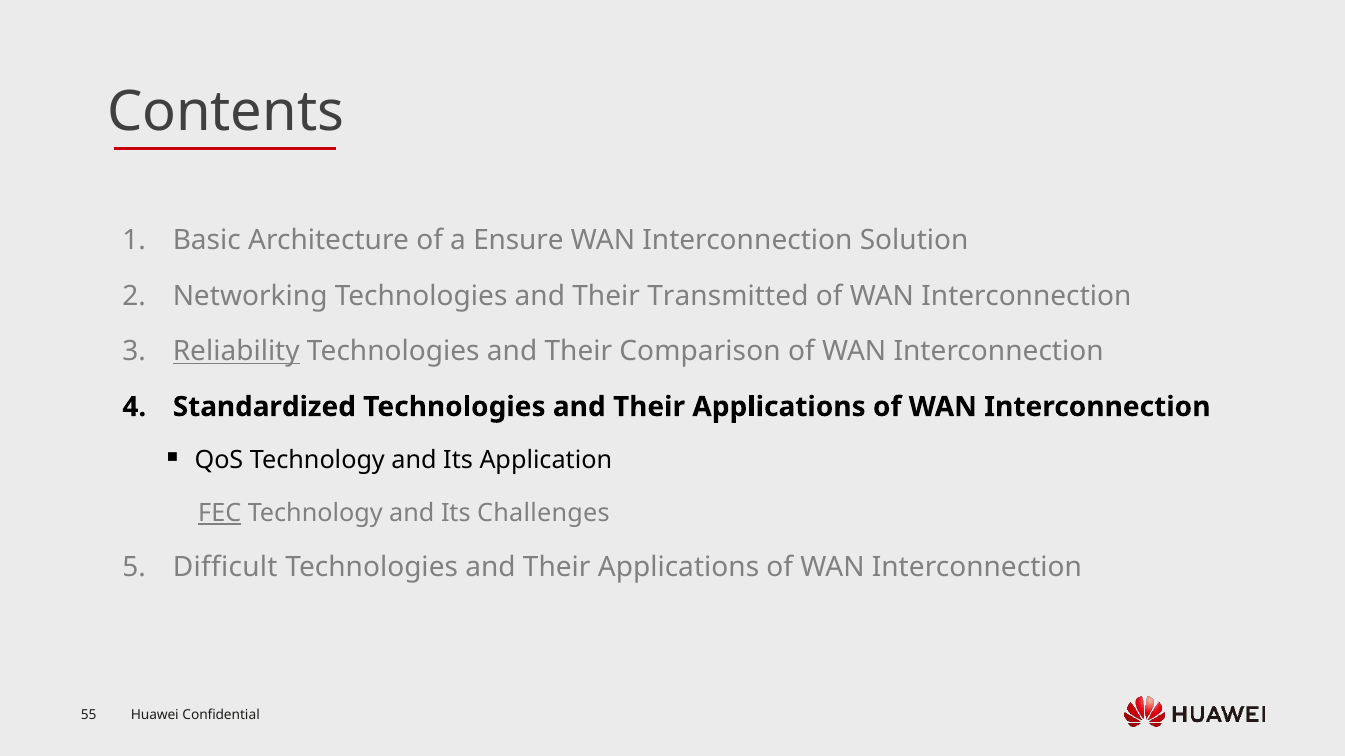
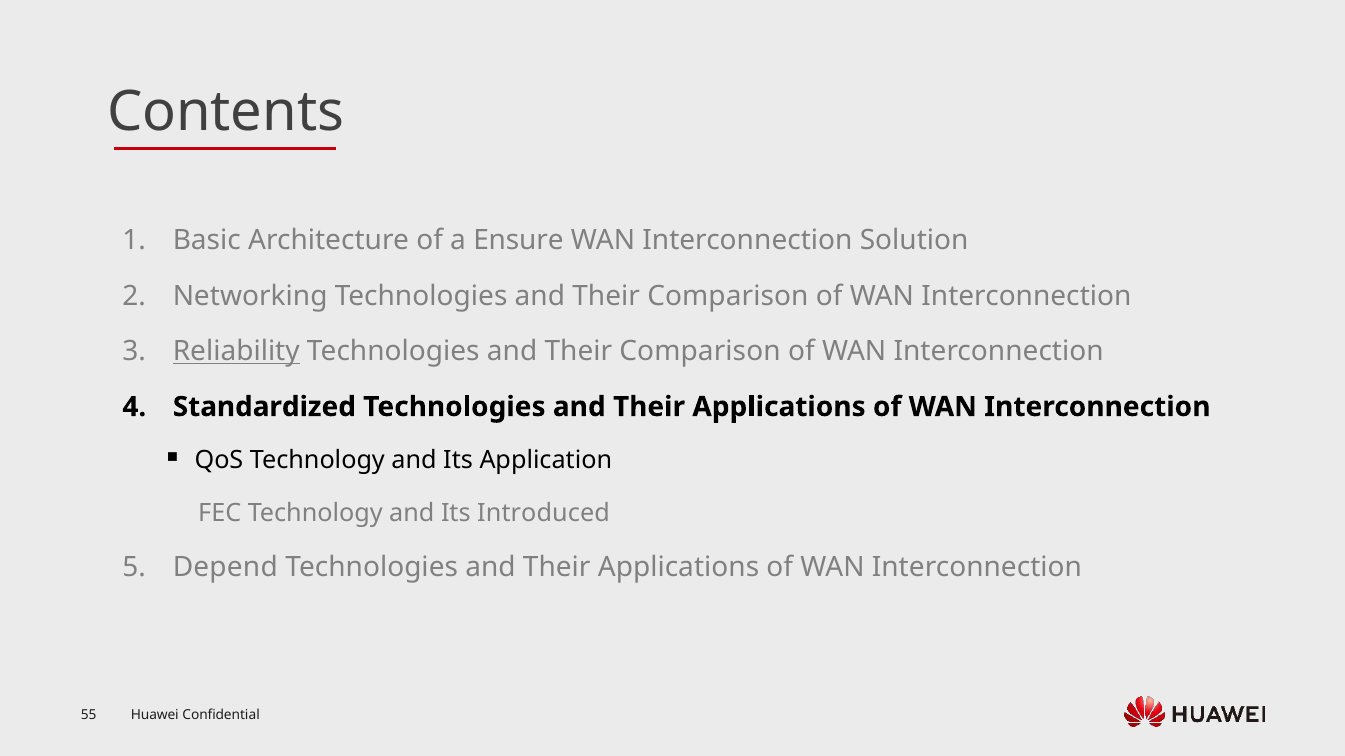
Transmitted at (728, 296): Transmitted -> Comparison
FEC underline: present -> none
Challenges: Challenges -> Introduced
Difficult: Difficult -> Depend
